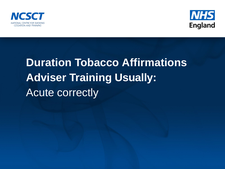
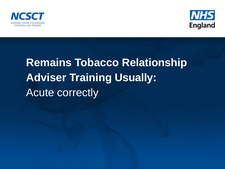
Duration: Duration -> Remains
Affirmations: Affirmations -> Relationship
